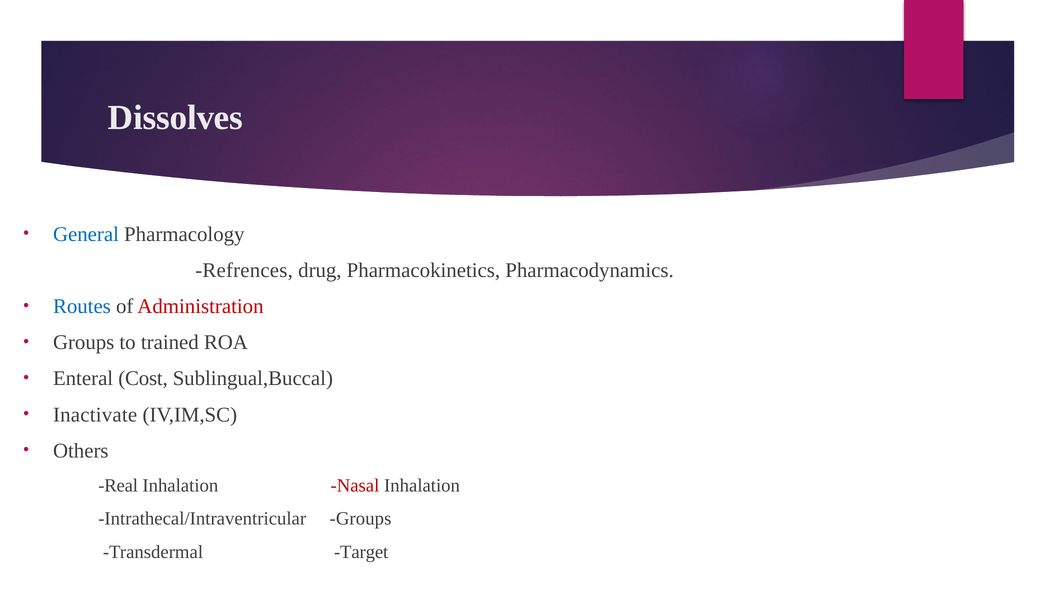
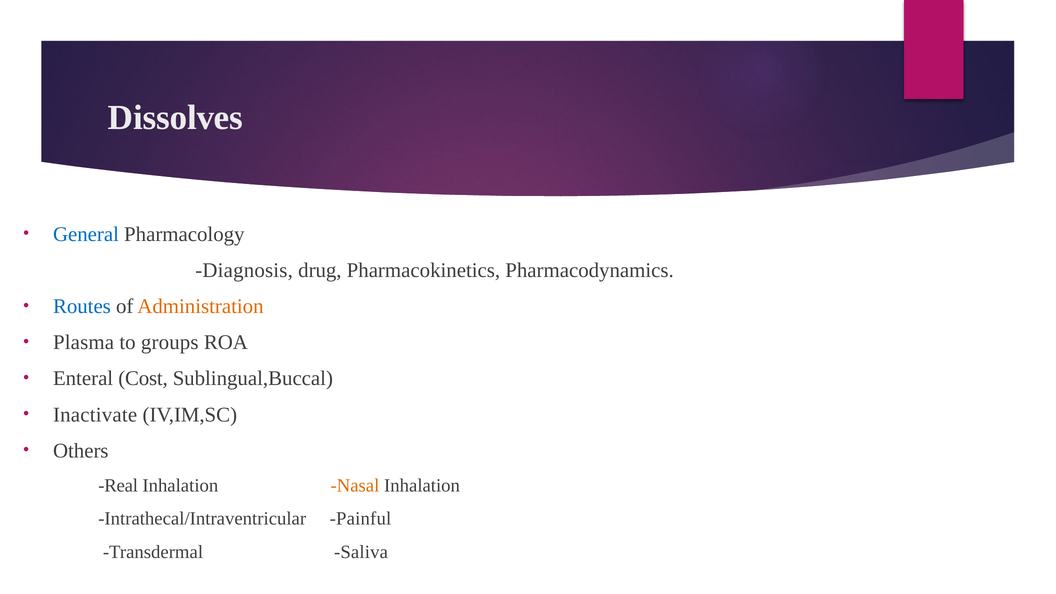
Refrences: Refrences -> Diagnosis
Administration colour: red -> orange
Groups at (84, 343): Groups -> Plasma
trained: trained -> groups
Nasal colour: red -> orange
Intrathecal/Intraventricular Groups: Groups -> Painful
Target: Target -> Saliva
